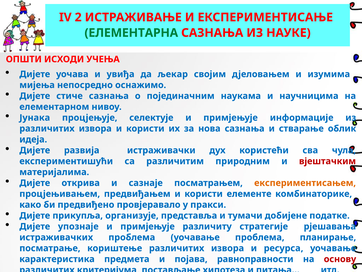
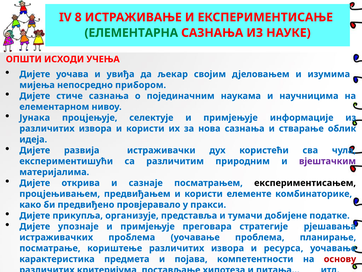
2: 2 -> 8
оснажимо: оснажимо -> прибором
вјештачким colour: red -> purple
експериментисањем colour: orange -> black
различиту: различиту -> преговара
равноправности: равноправности -> компетентности
